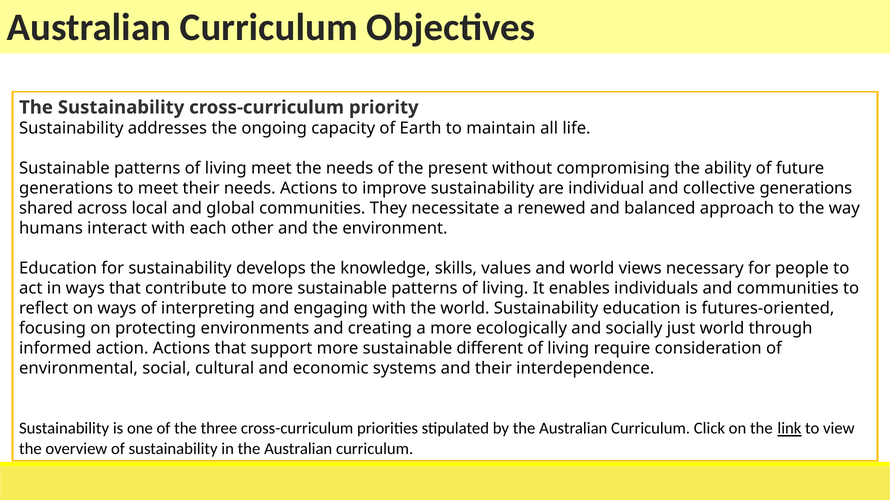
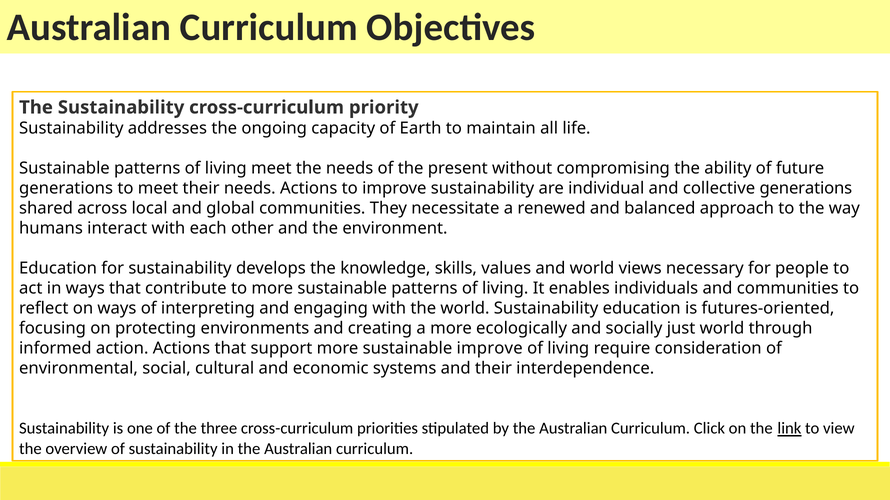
sustainable different: different -> improve
